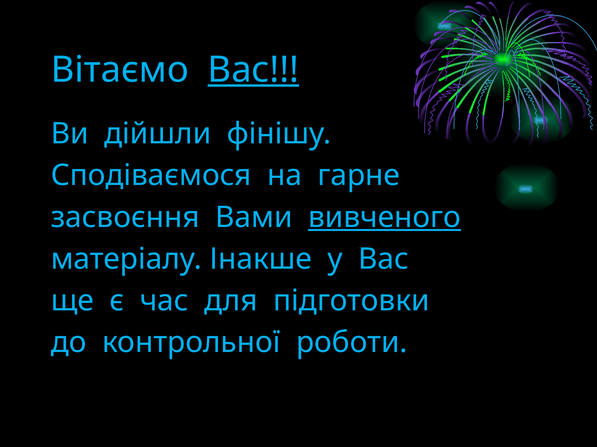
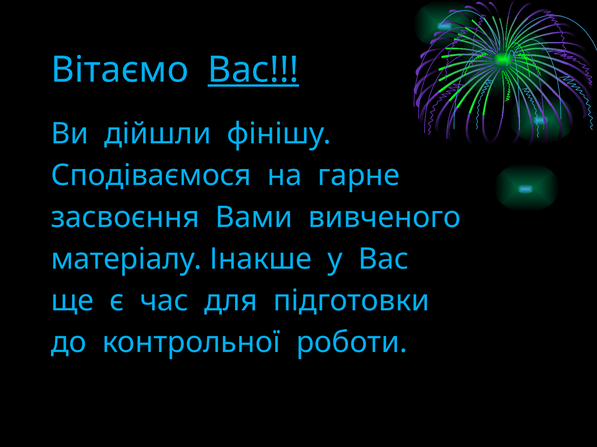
вивченого underline: present -> none
